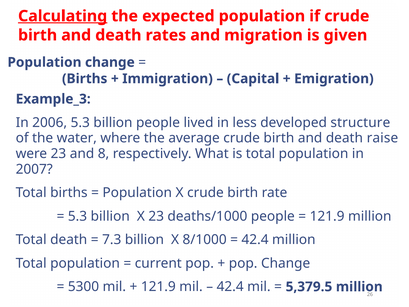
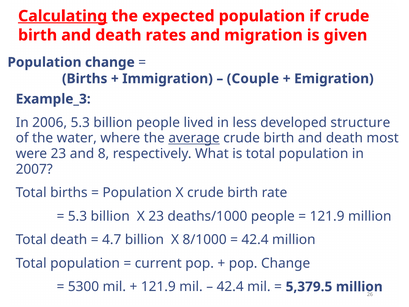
Capital: Capital -> Couple
average underline: none -> present
raise: raise -> most
7.3: 7.3 -> 4.7
